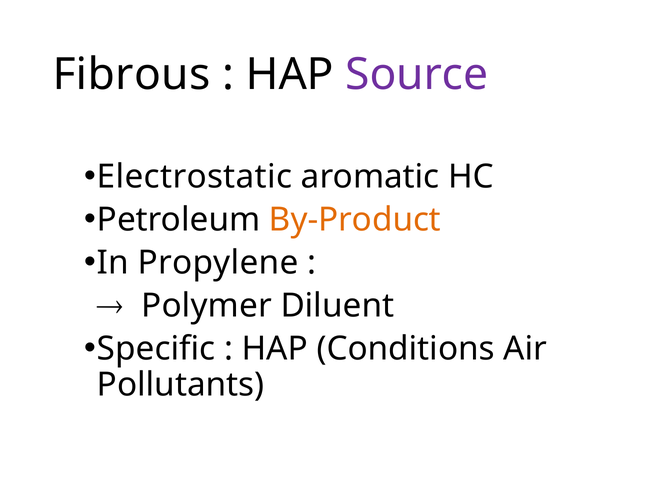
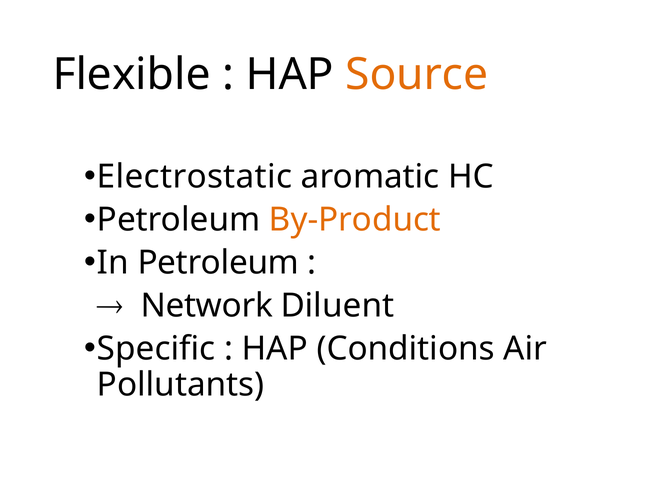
Fibrous: Fibrous -> Flexible
Source colour: purple -> orange
In Propylene: Propylene -> Petroleum
Polymer: Polymer -> Network
